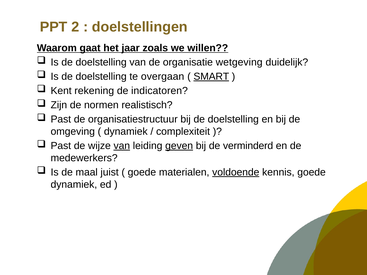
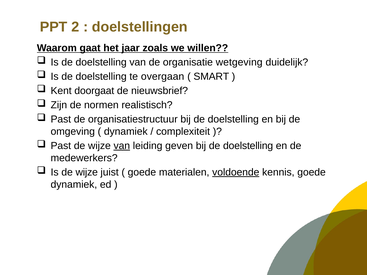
SMART underline: present -> none
rekening: rekening -> doorgaat
indicatoren: indicatoren -> nieuwsbrief
geven underline: present -> none
verminderd at (248, 146): verminderd -> doelstelling
Is de maal: maal -> wijze
